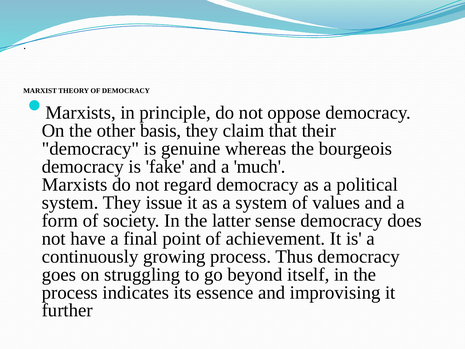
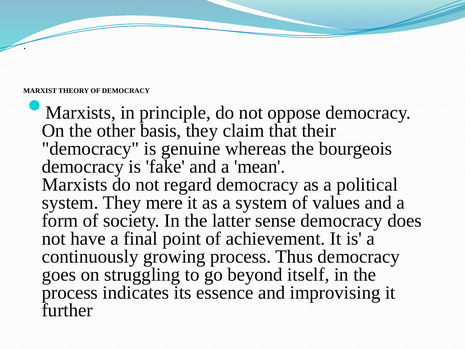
much: much -> mean
issue: issue -> mere
